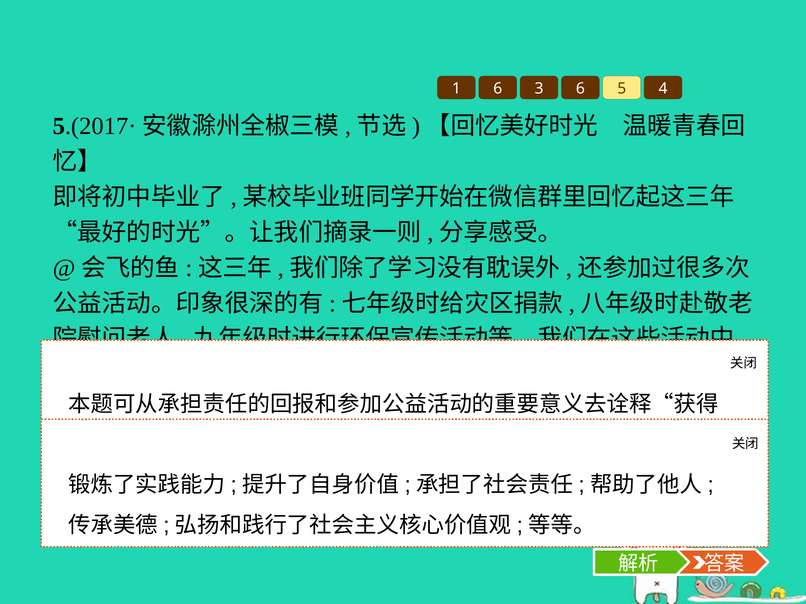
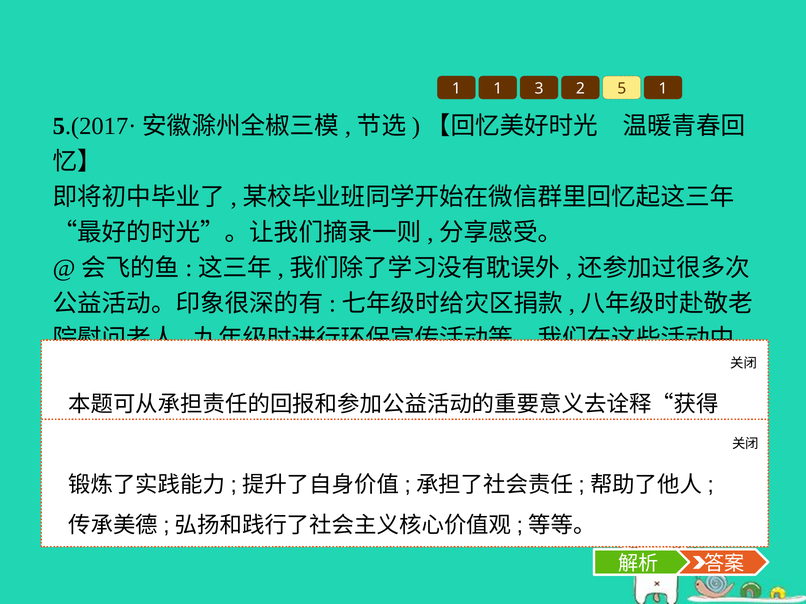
1 6: 6 -> 1
3 6: 6 -> 2
5 4: 4 -> 1
